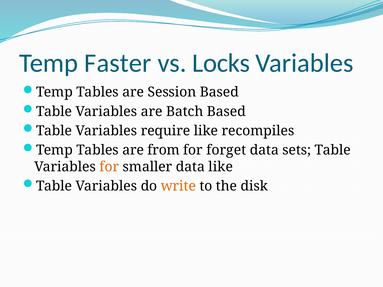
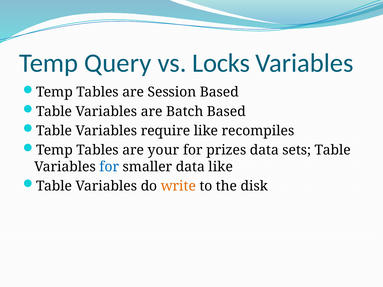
Faster: Faster -> Query
from: from -> your
forget: forget -> prizes
for at (109, 167) colour: orange -> blue
